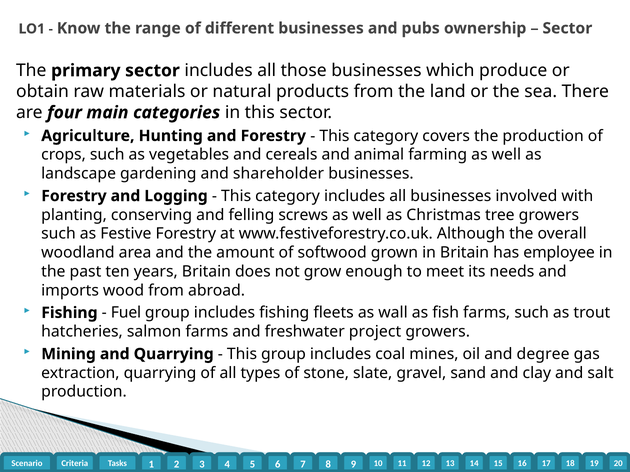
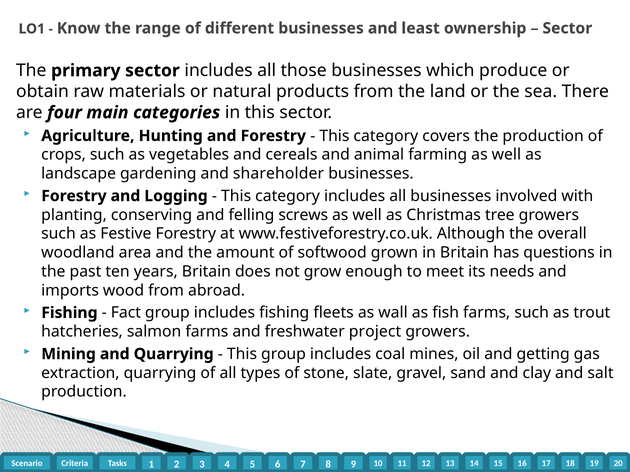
pubs: pubs -> least
employee: employee -> questions
Fuel: Fuel -> Fact
degree: degree -> getting
